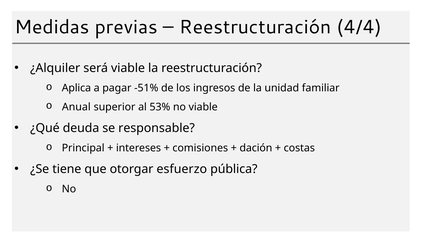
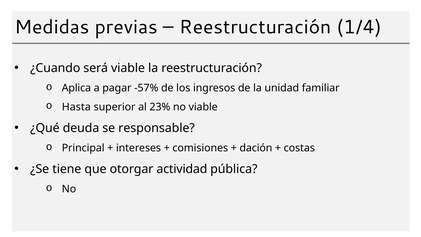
4/4: 4/4 -> 1/4
¿Alquiler: ¿Alquiler -> ¿Cuando
-51%: -51% -> -57%
Anual: Anual -> Hasta
53%: 53% -> 23%
esfuerzo: esfuerzo -> actividad
